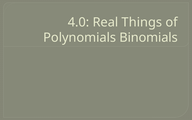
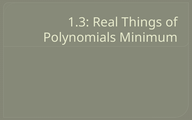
4.0: 4.0 -> 1.3
Binomials: Binomials -> Minimum
